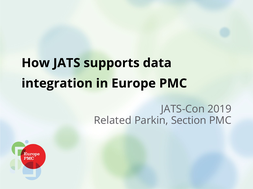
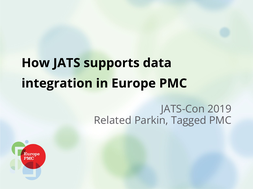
Section: Section -> Tagged
